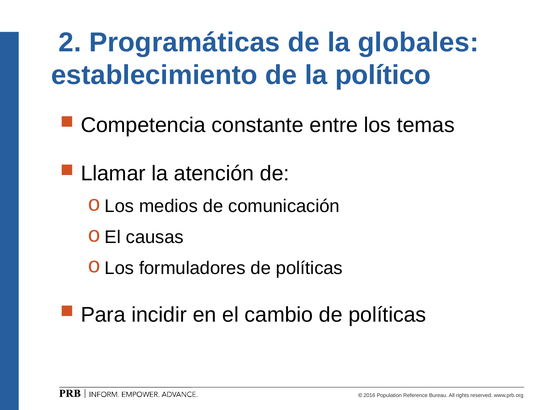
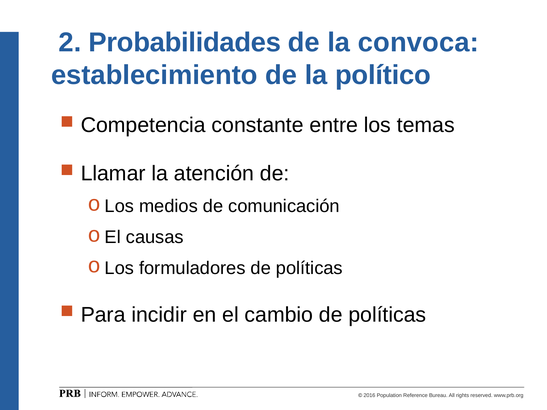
Programáticas: Programáticas -> Probabilidades
globales: globales -> convoca
